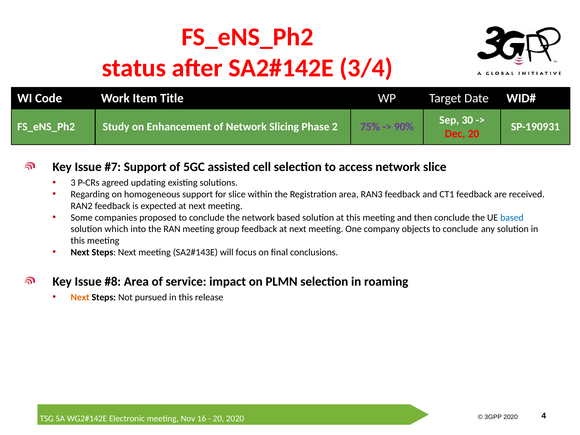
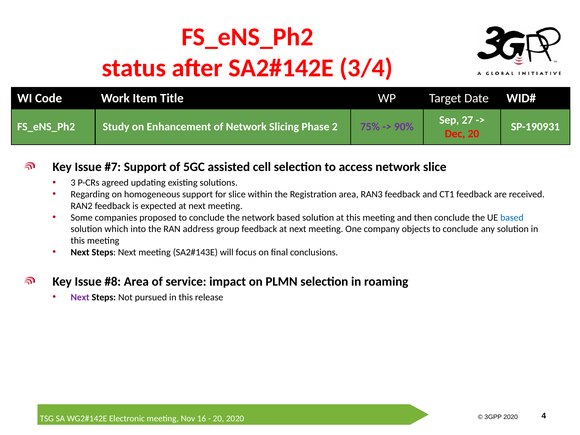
30: 30 -> 27
RAN meeting: meeting -> address
Next at (80, 297) colour: orange -> purple
